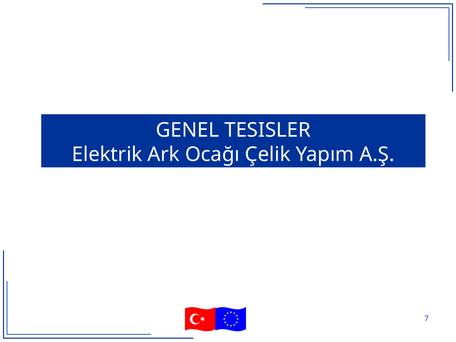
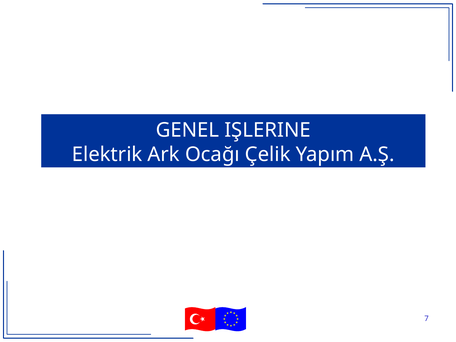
TESISLER: TESISLER -> IŞLERINE
